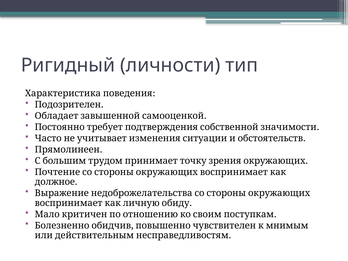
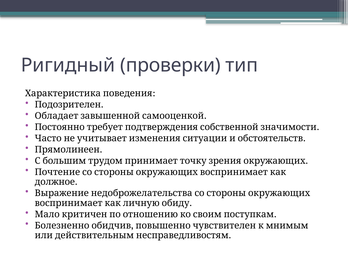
личности: личности -> проверки
